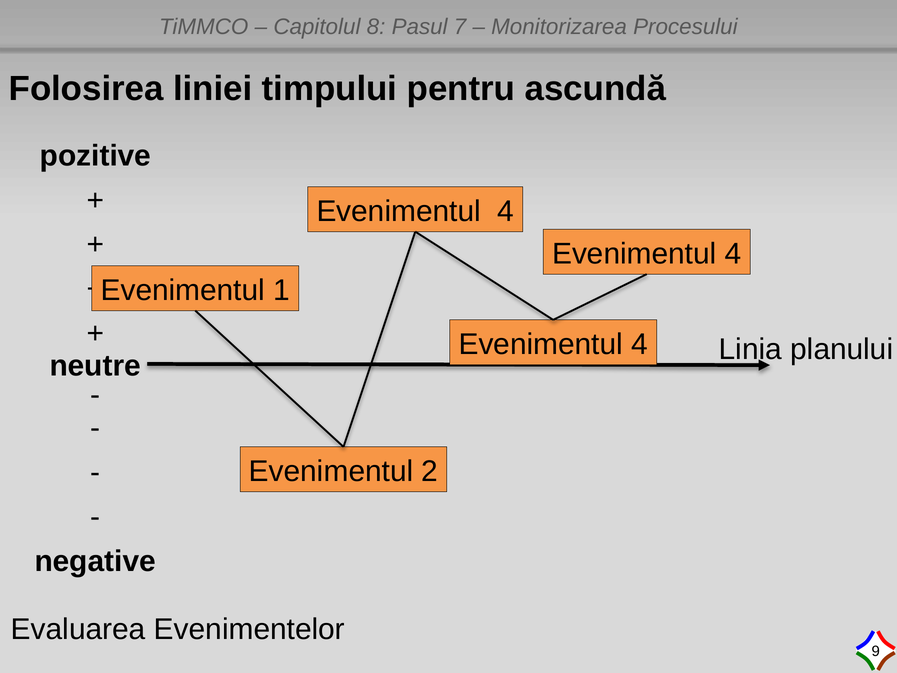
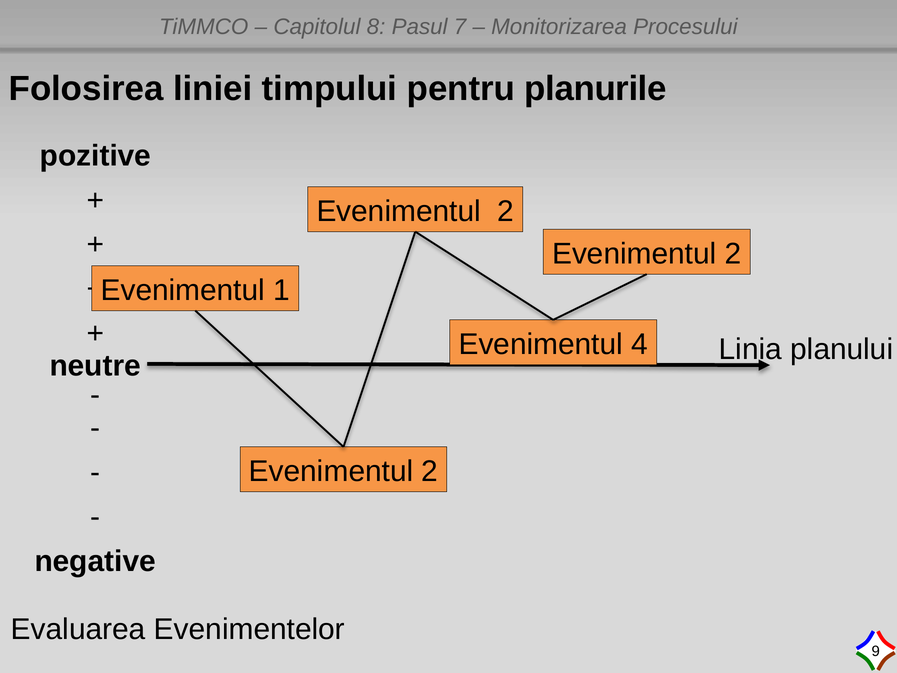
ascundă: ascundă -> planurile
4 at (506, 211): 4 -> 2
4 at (733, 254): 4 -> 2
